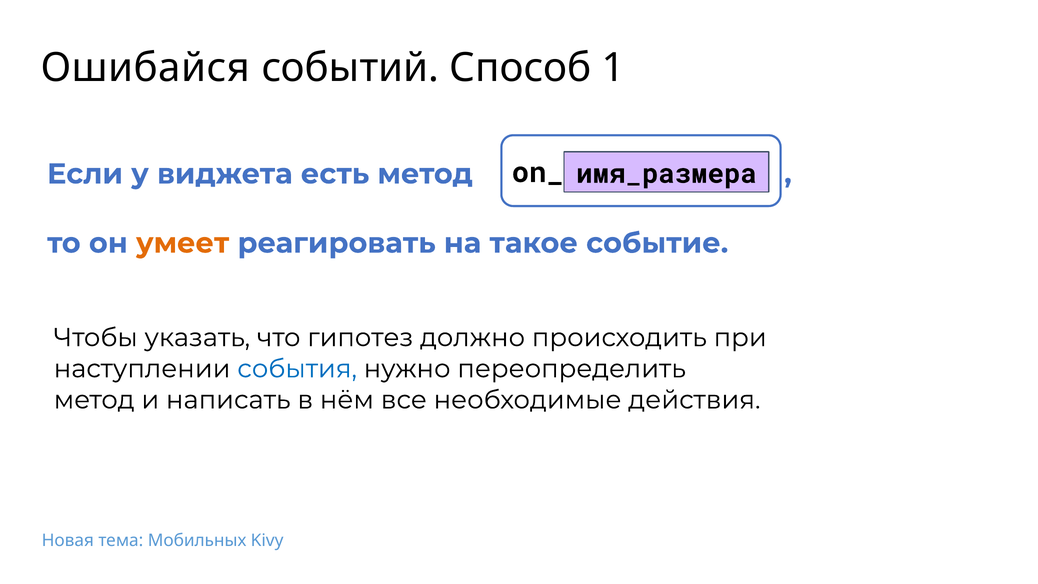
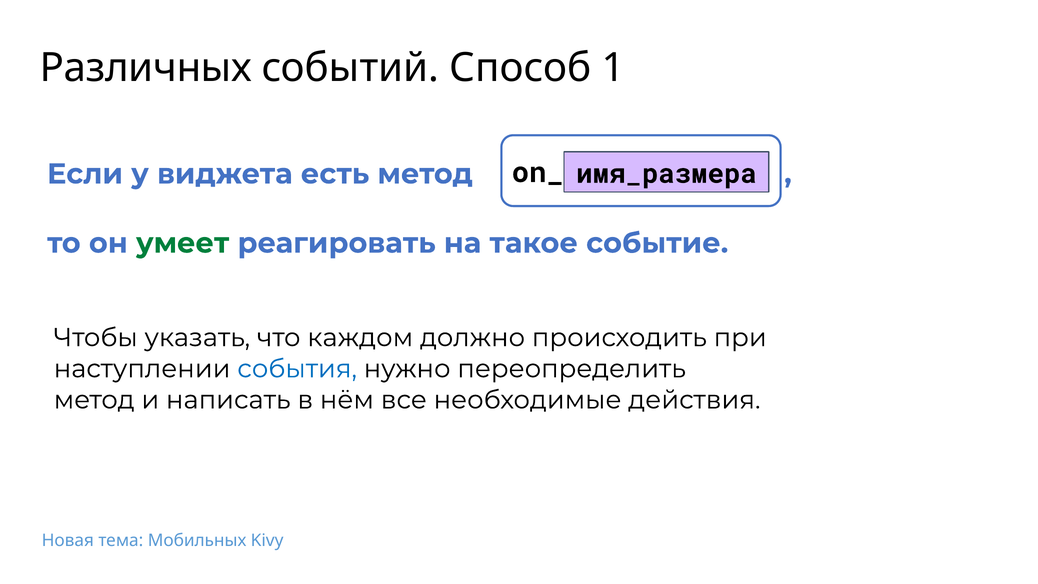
Ошибайся: Ошибайся -> Различных
умеет colour: orange -> green
гипотез: гипотез -> каждом
